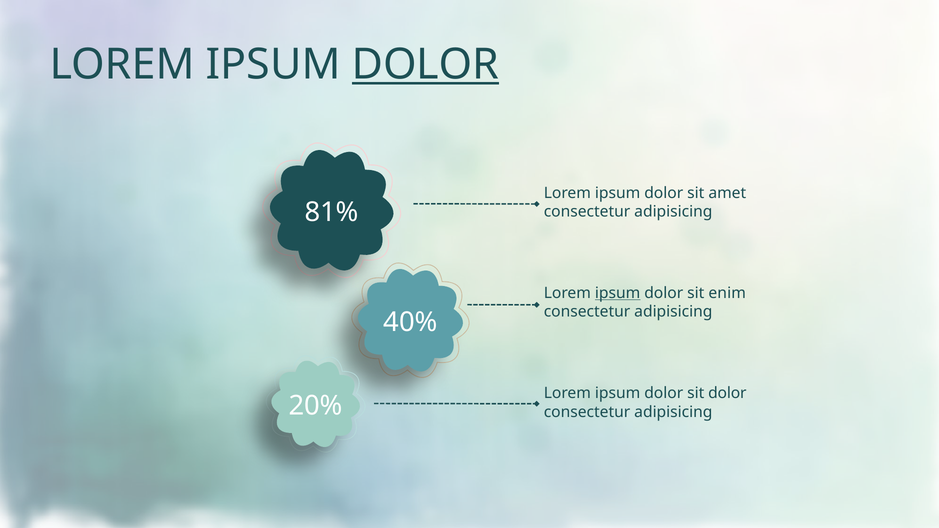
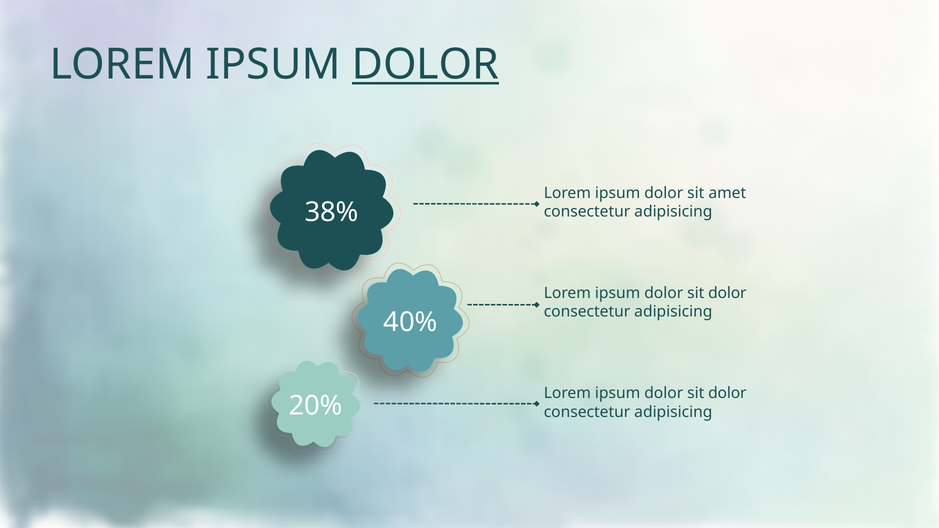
81%: 81% -> 38%
ipsum at (618, 293) underline: present -> none
enim at (727, 293): enim -> dolor
